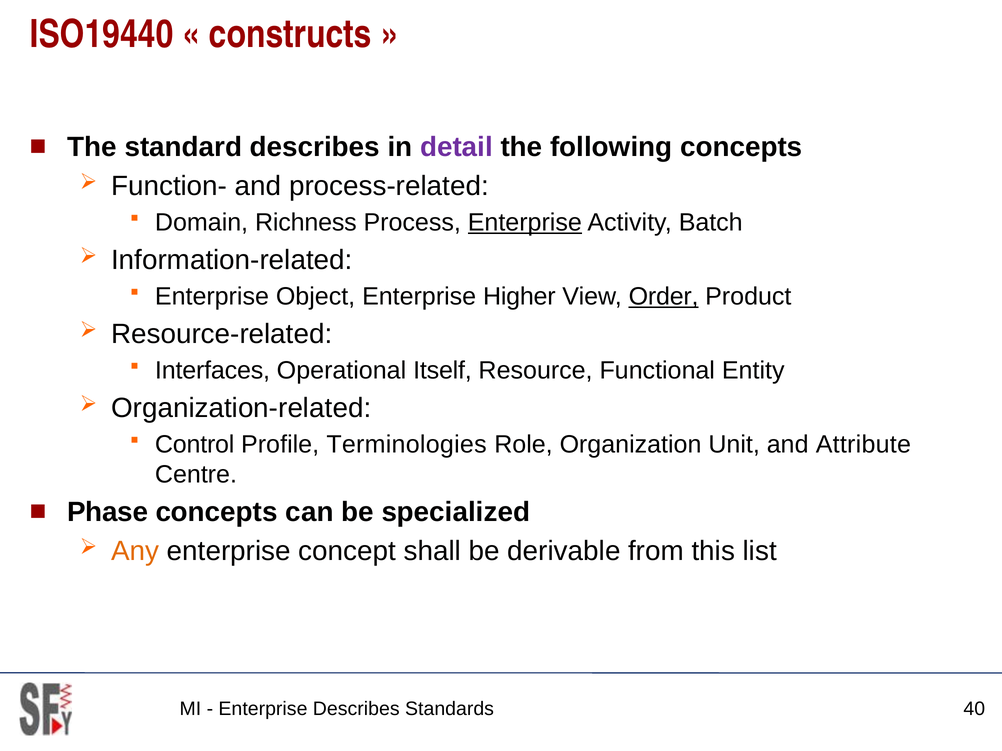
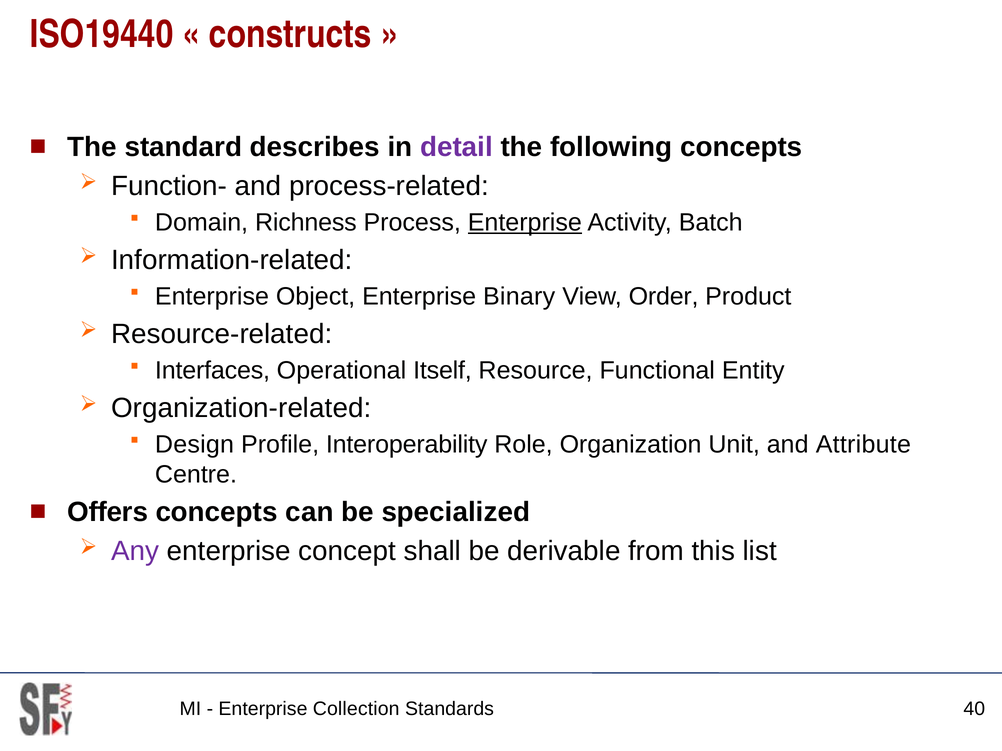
Higher: Higher -> Binary
Order underline: present -> none
Control: Control -> Design
Terminologies: Terminologies -> Interoperability
Phase: Phase -> Offers
Any colour: orange -> purple
Enterprise Describes: Describes -> Collection
